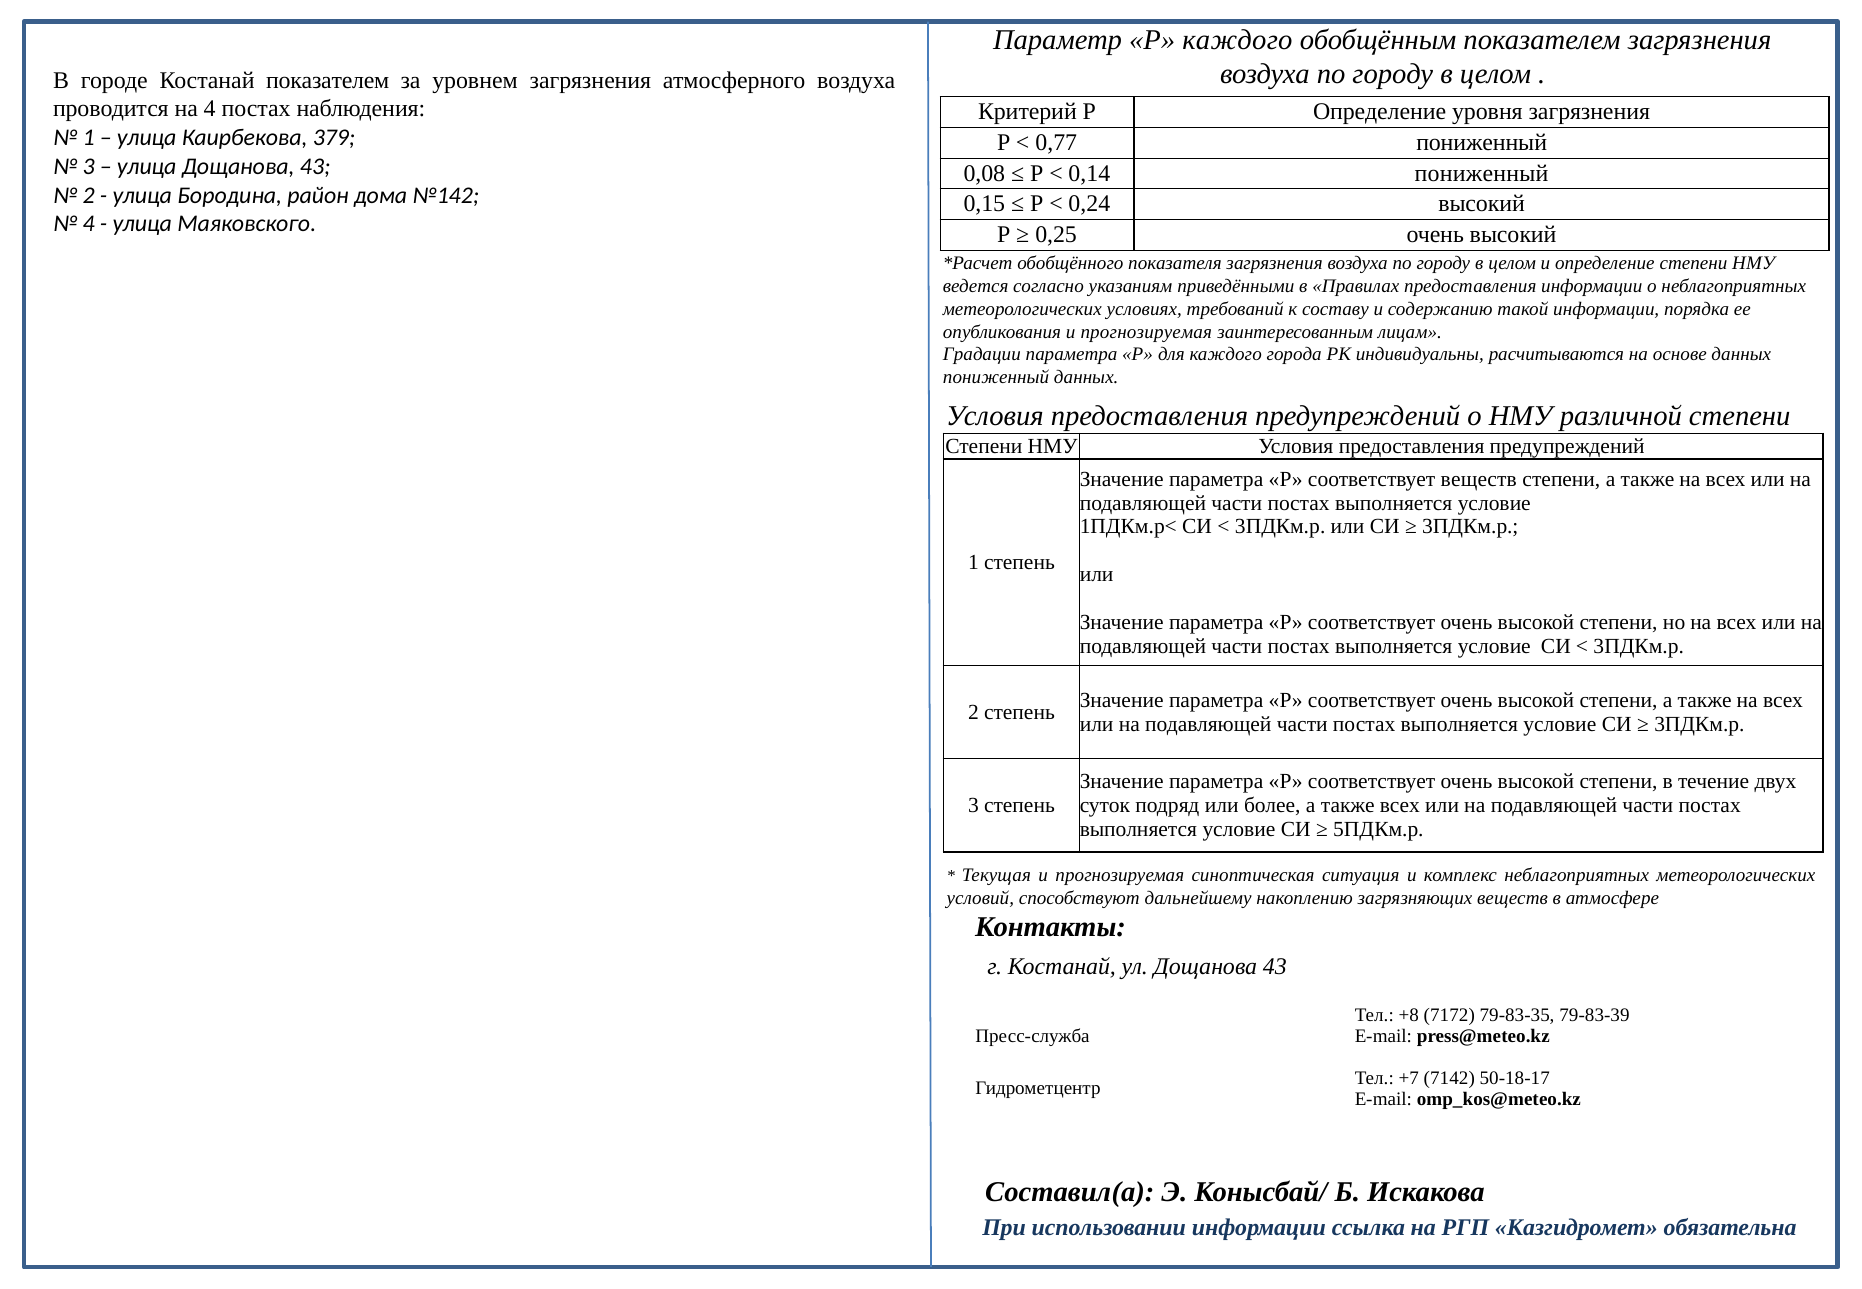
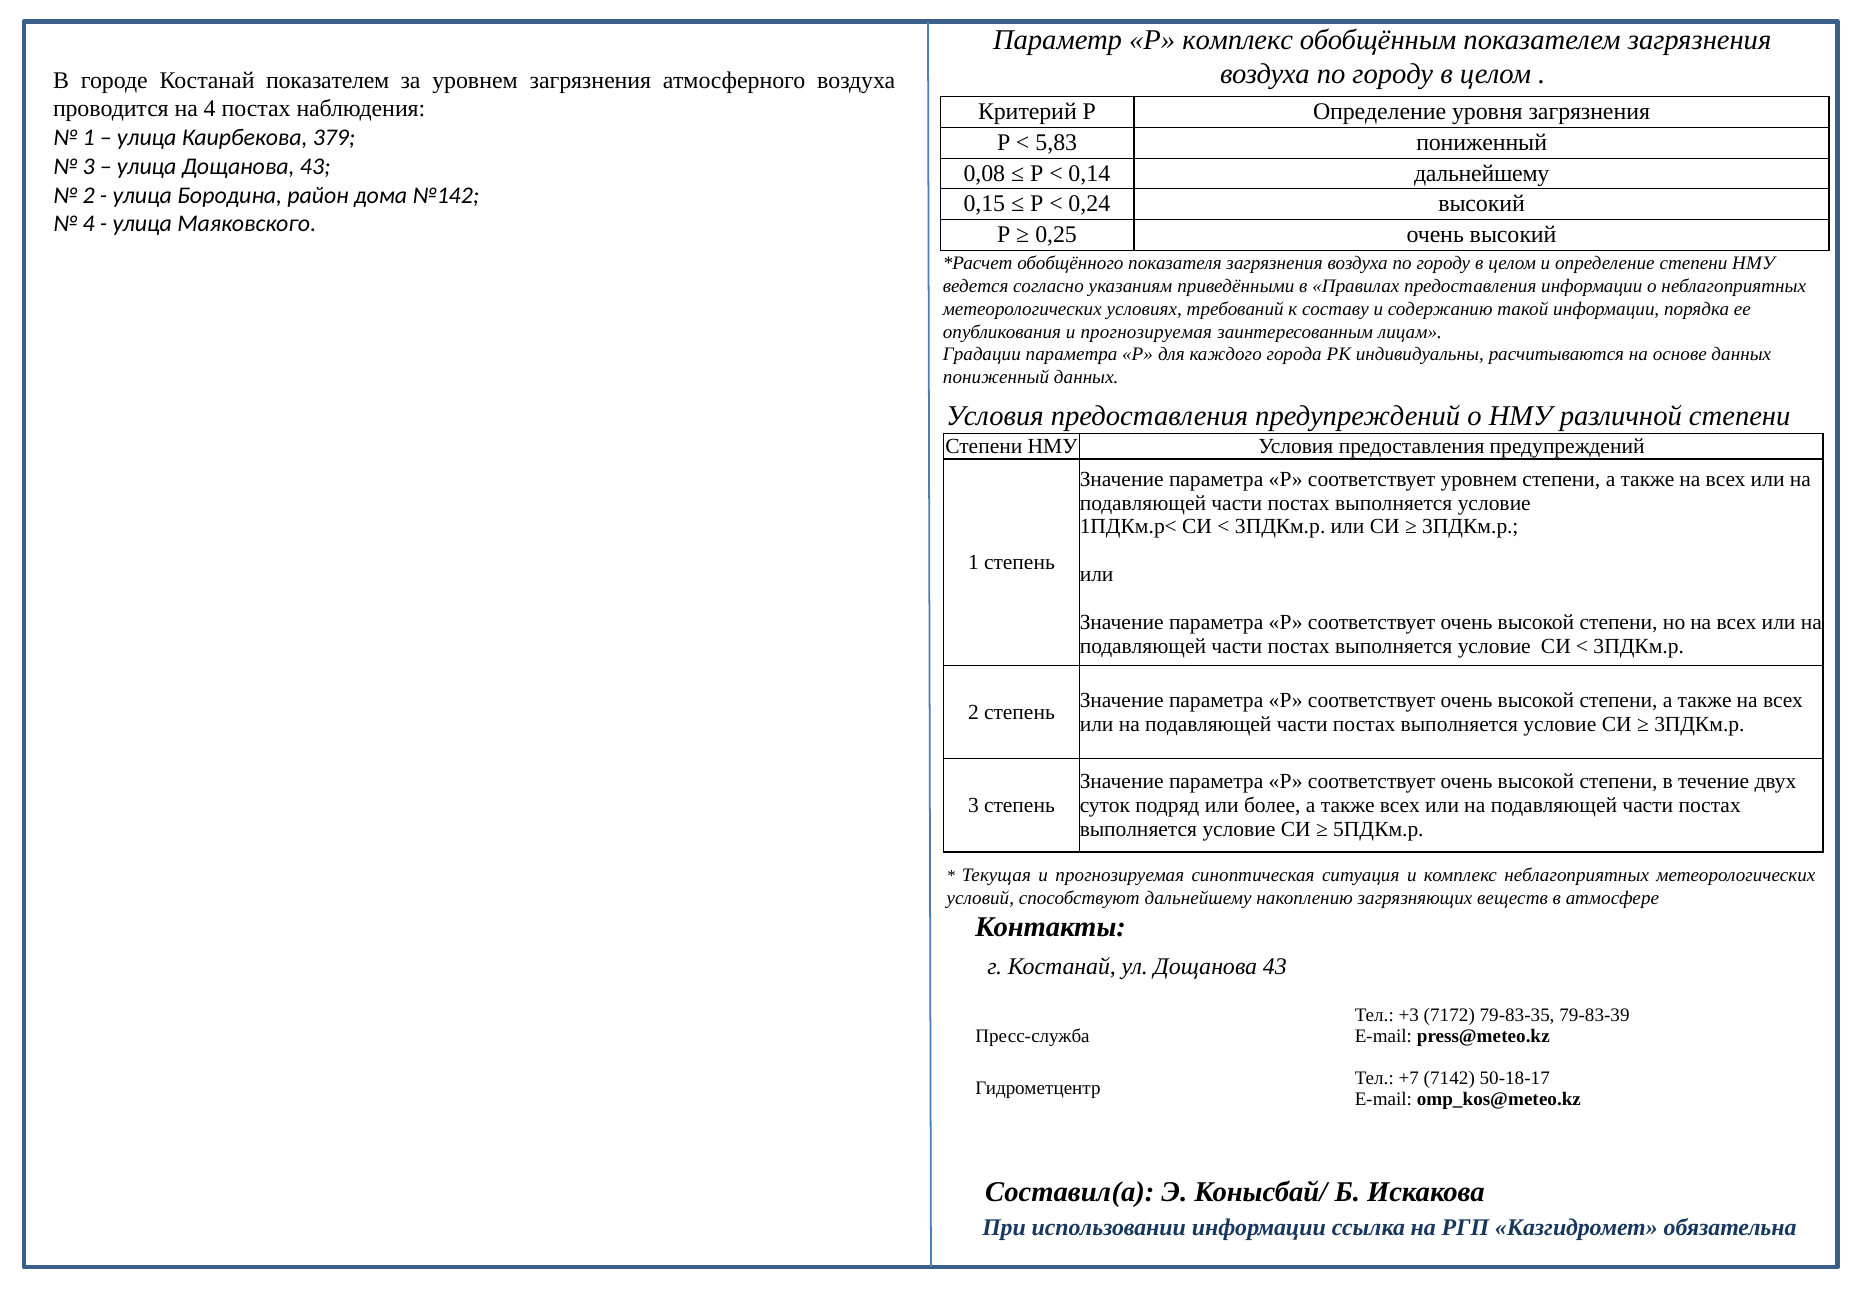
Р каждого: каждого -> комплекс
0,77: 0,77 -> 5,83
0,14 пониженный: пониженный -> дальнейшему
соответствует веществ: веществ -> уровнем
+8: +8 -> +3
